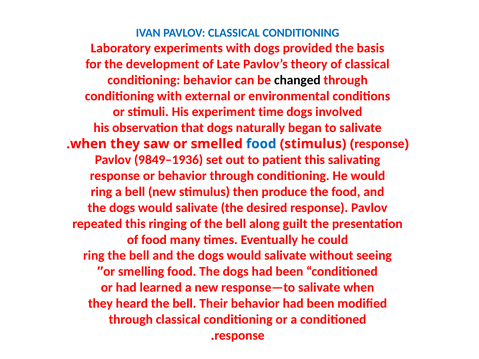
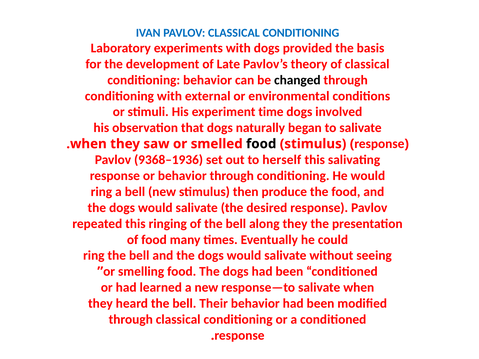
food at (261, 144) colour: blue -> black
9849–1936: 9849–1936 -> 9368–1936
patient: patient -> herself
along guilt: guilt -> they
